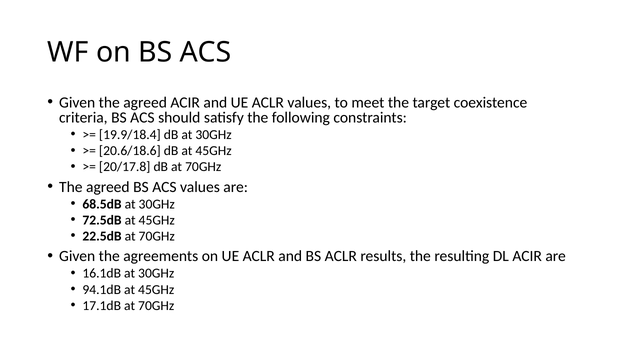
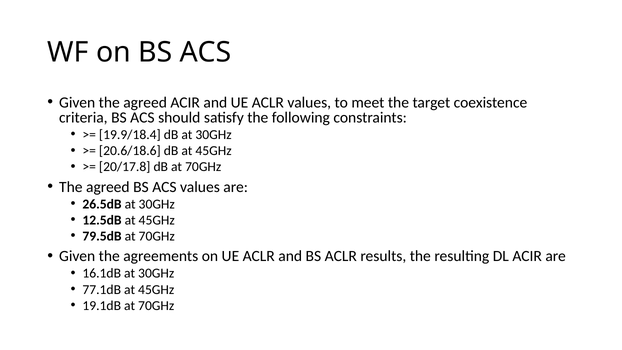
68.5dB: 68.5dB -> 26.5dB
72.5dB: 72.5dB -> 12.5dB
22.5dB: 22.5dB -> 79.5dB
94.1dB: 94.1dB -> 77.1dB
17.1dB: 17.1dB -> 19.1dB
